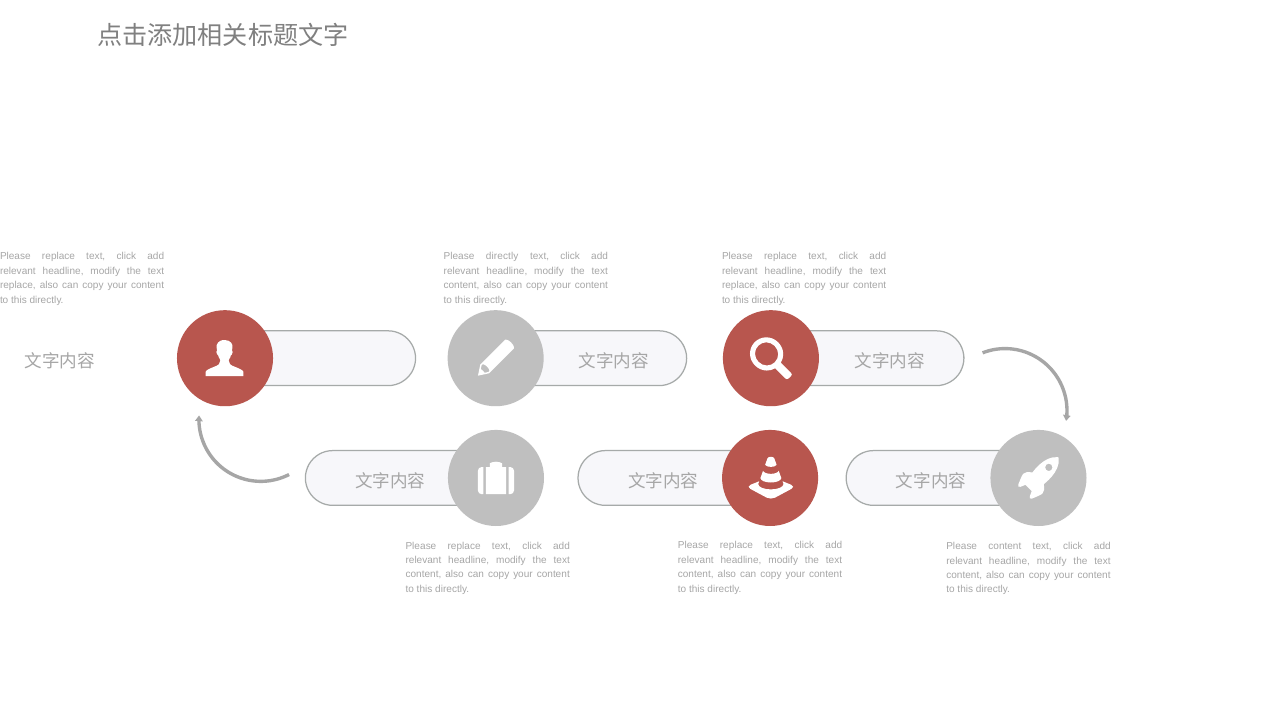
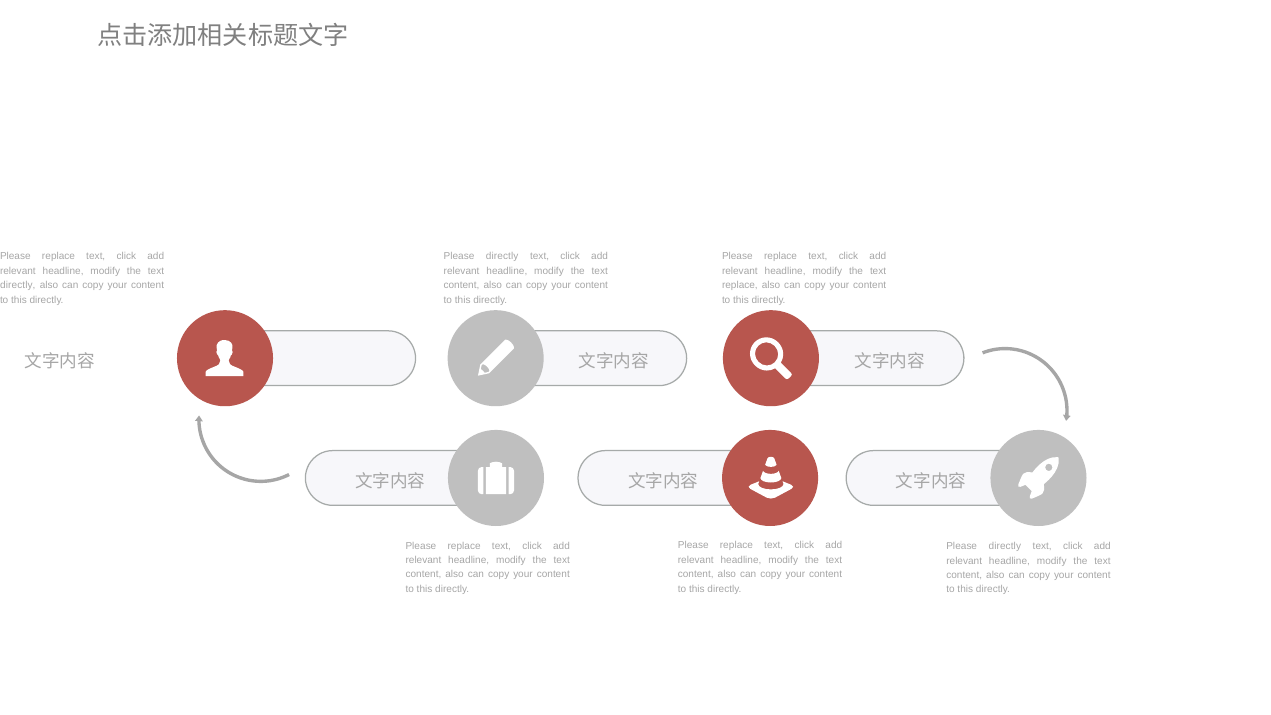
replace at (18, 285): replace -> directly
content at (1005, 546): content -> directly
